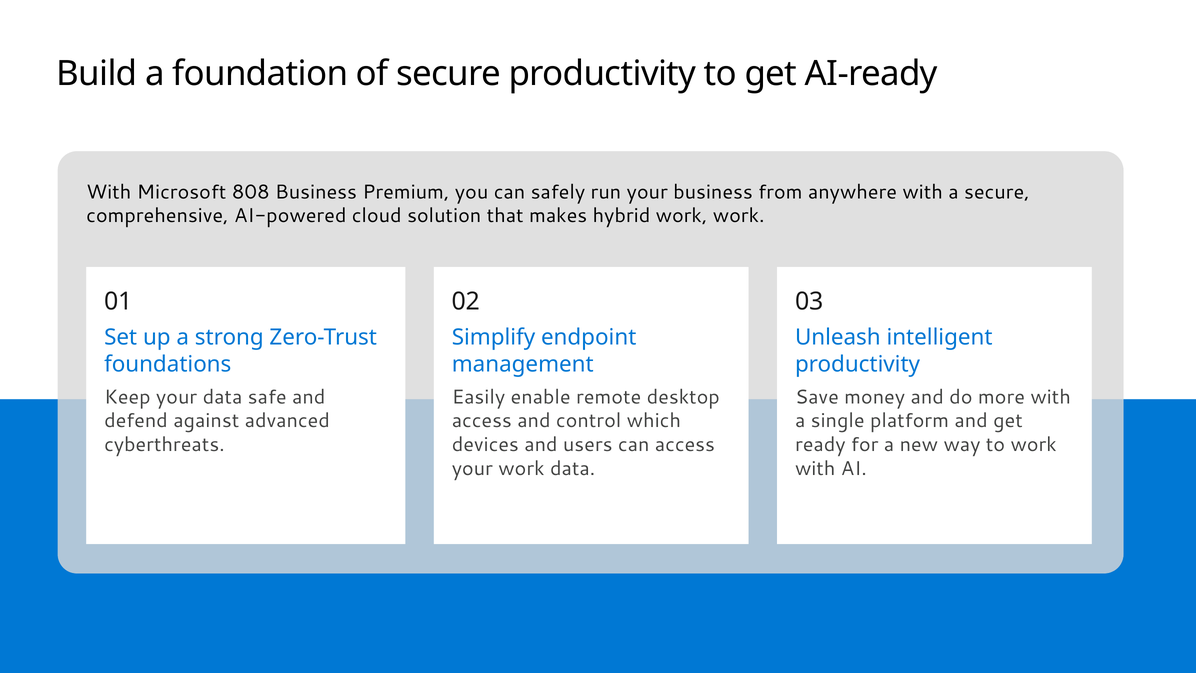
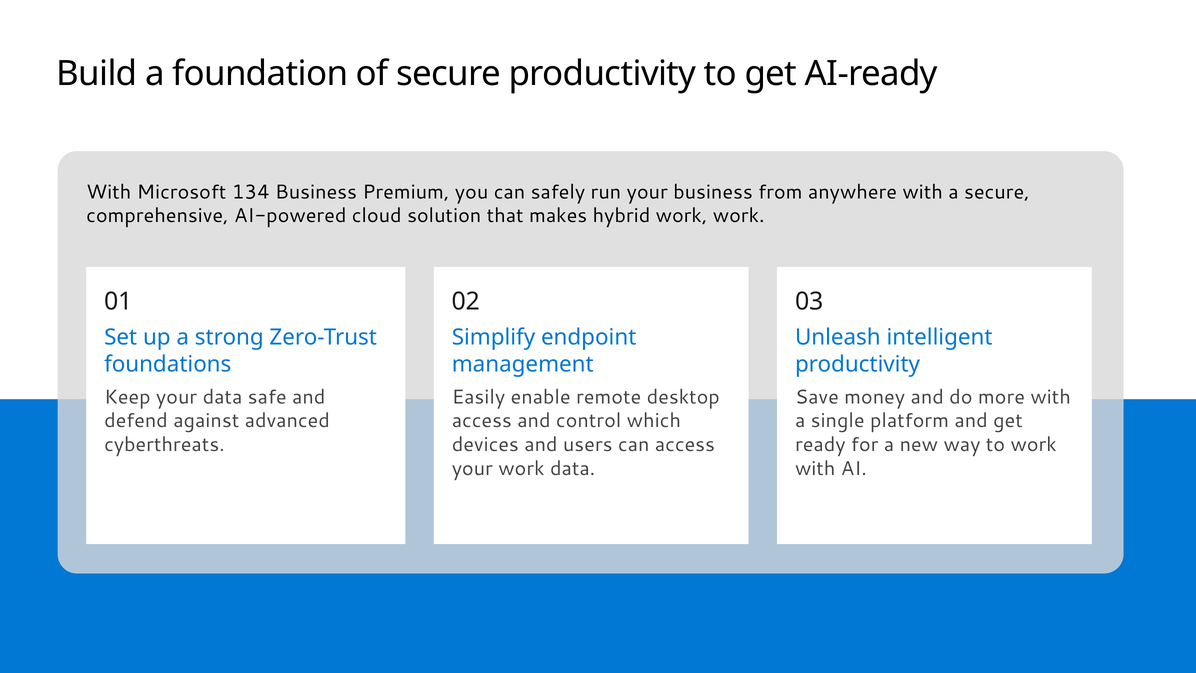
808: 808 -> 134
